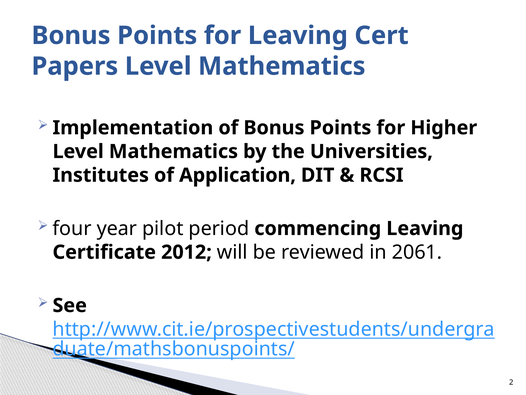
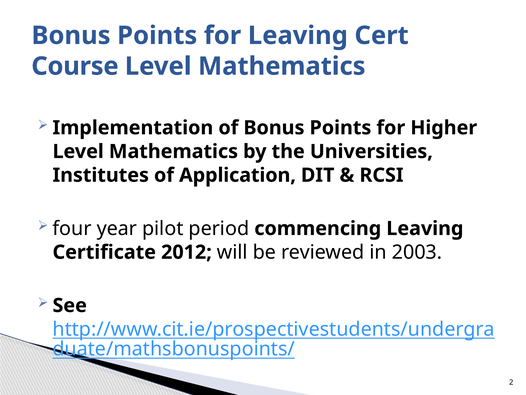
Papers: Papers -> Course
2061: 2061 -> 2003
